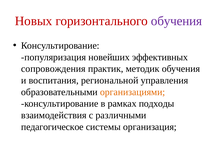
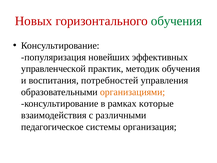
обучения at (177, 21) colour: purple -> green
сопровождения: сопровождения -> управленческой
региональной: региональной -> потребностей
подходы: подходы -> которые
